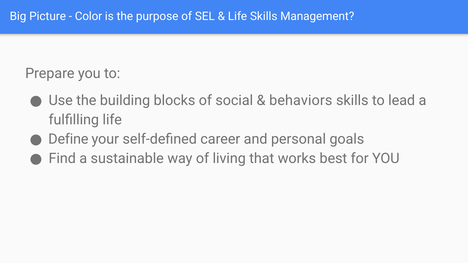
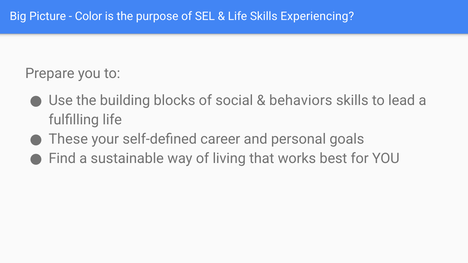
Management: Management -> Experiencing
Define: Define -> These
